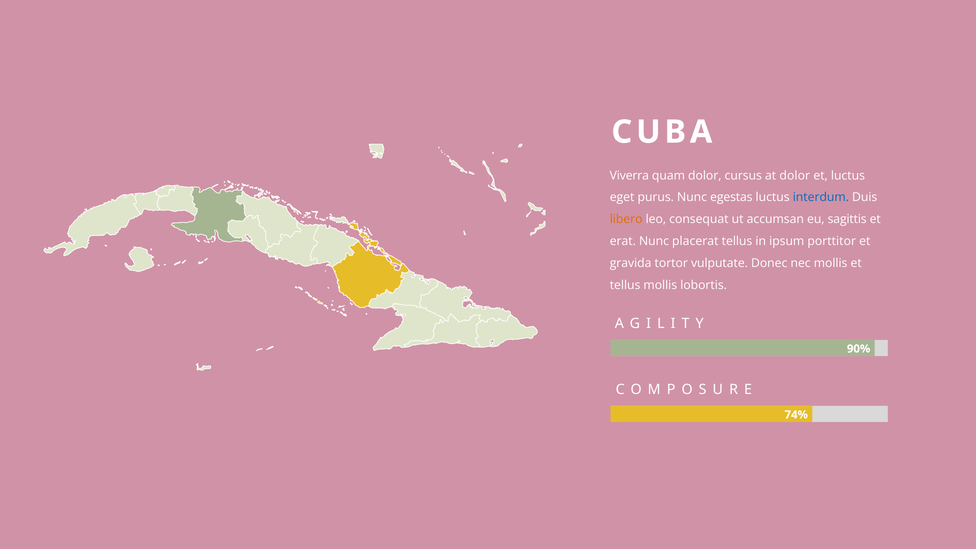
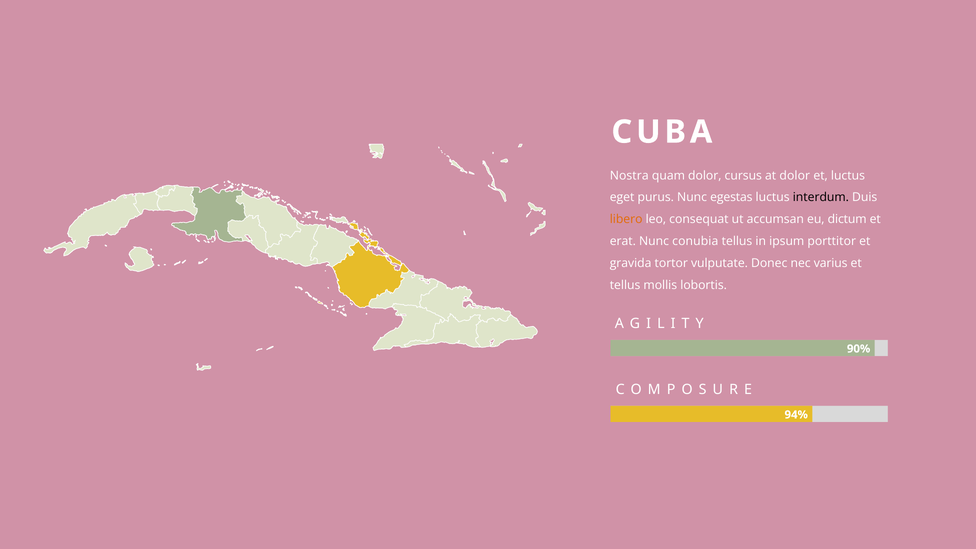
Viverra: Viverra -> Nostra
interdum colour: blue -> black
sagittis: sagittis -> dictum
placerat: placerat -> conubia
nec mollis: mollis -> varius
74%: 74% -> 94%
